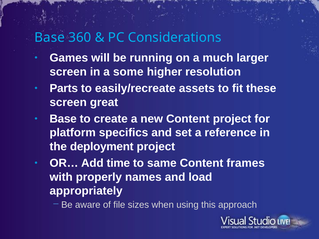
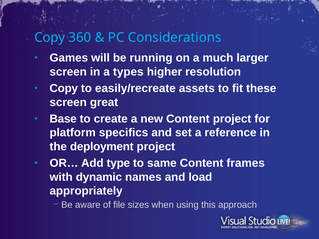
Base at (50, 38): Base -> Copy
some: some -> types
Parts at (64, 89): Parts -> Copy
time: time -> type
properly: properly -> dynamic
